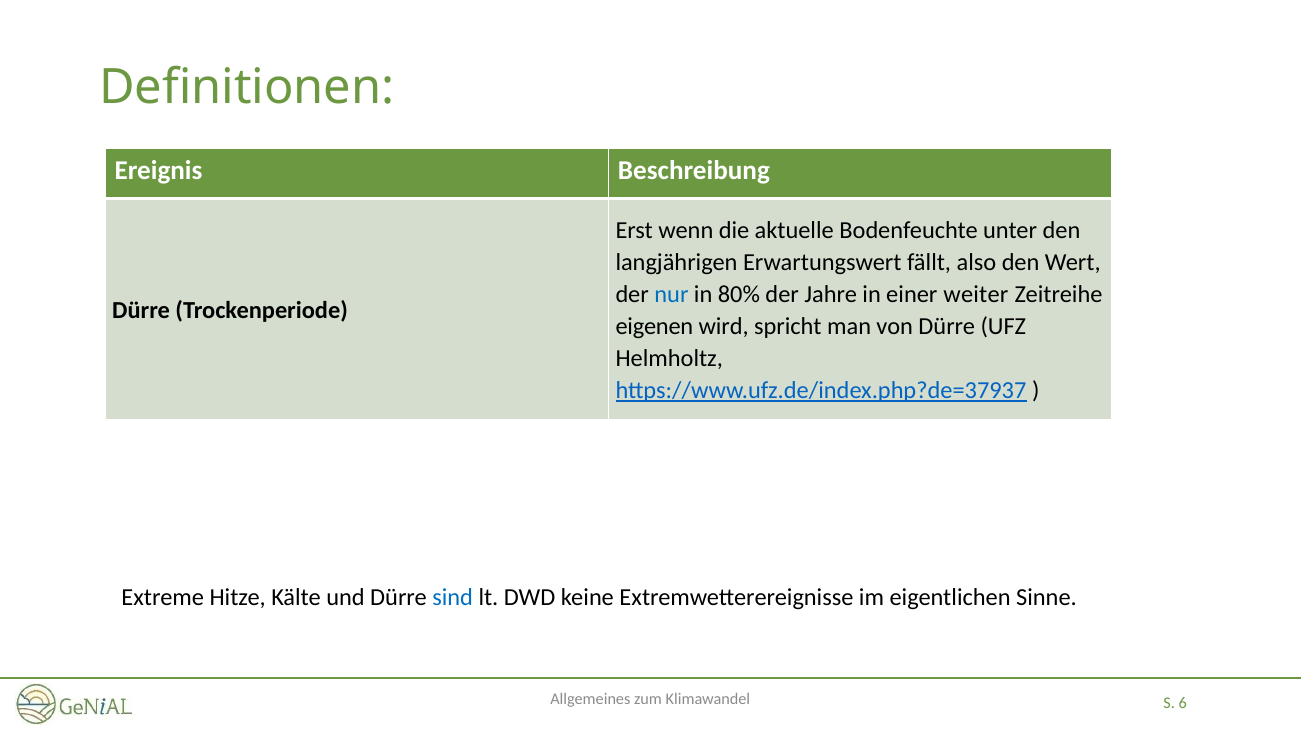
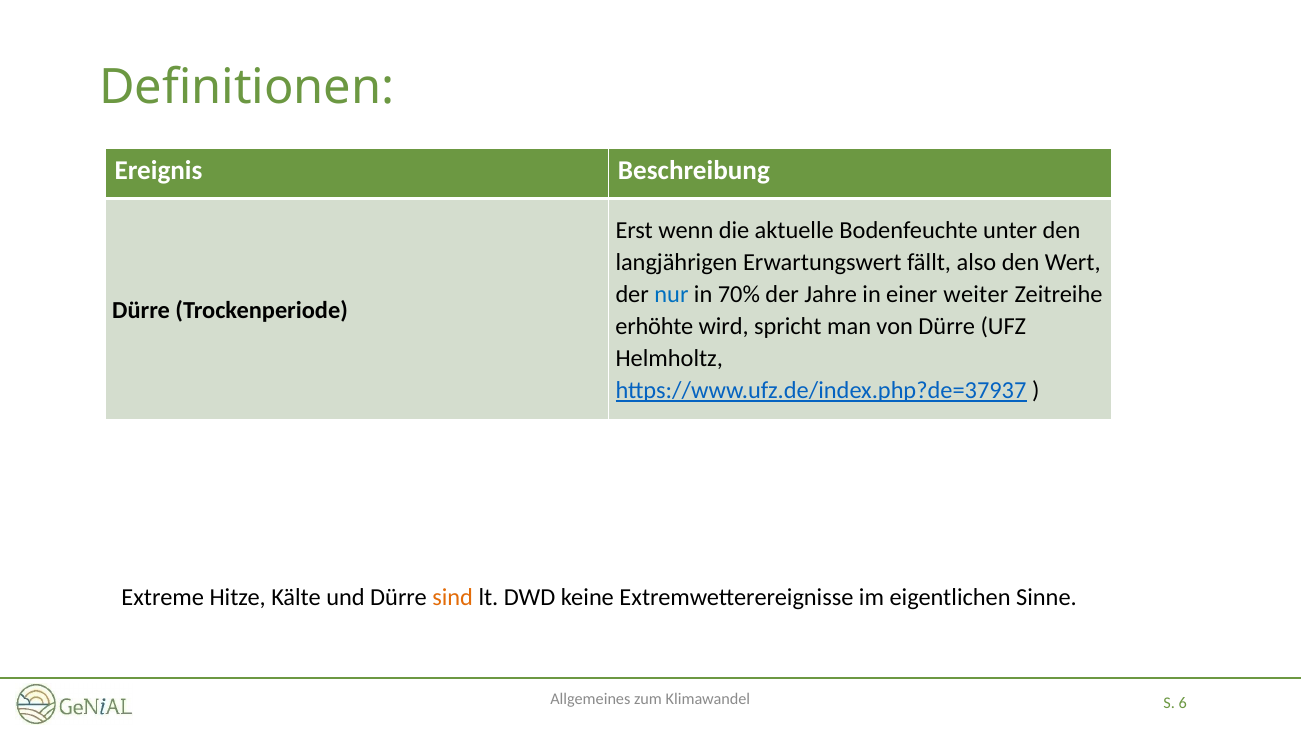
80%: 80% -> 70%
eigenen: eigenen -> erhöhte
sind colour: blue -> orange
